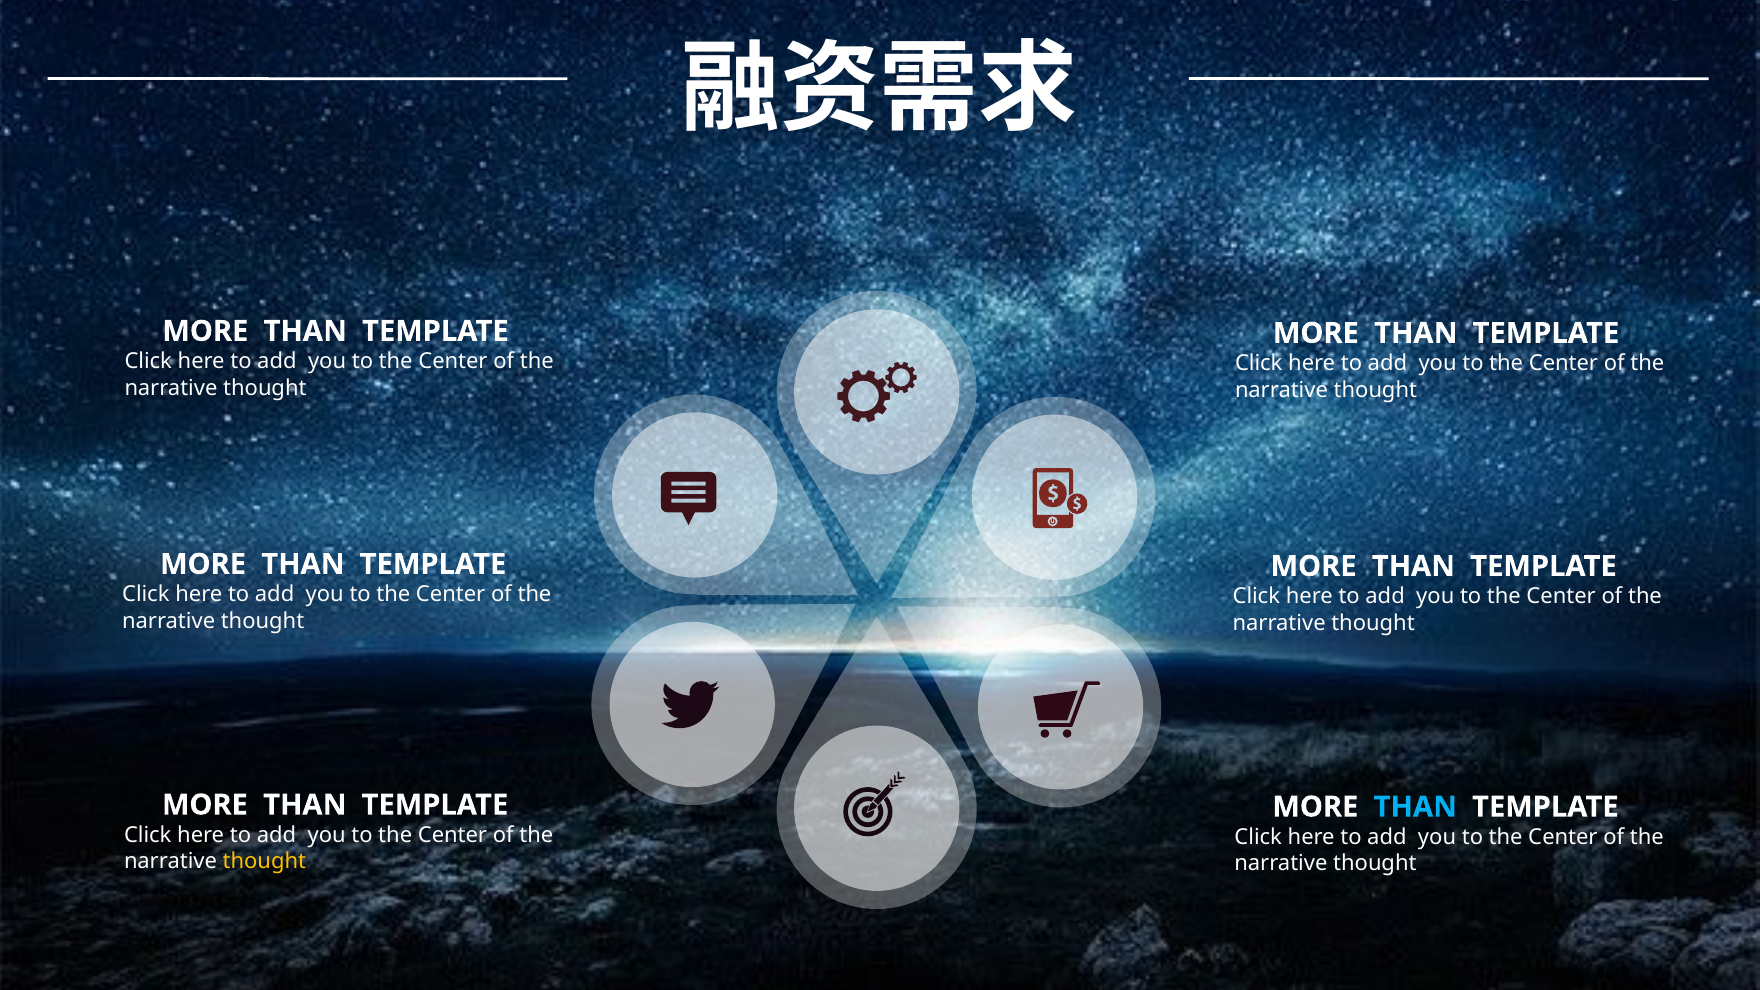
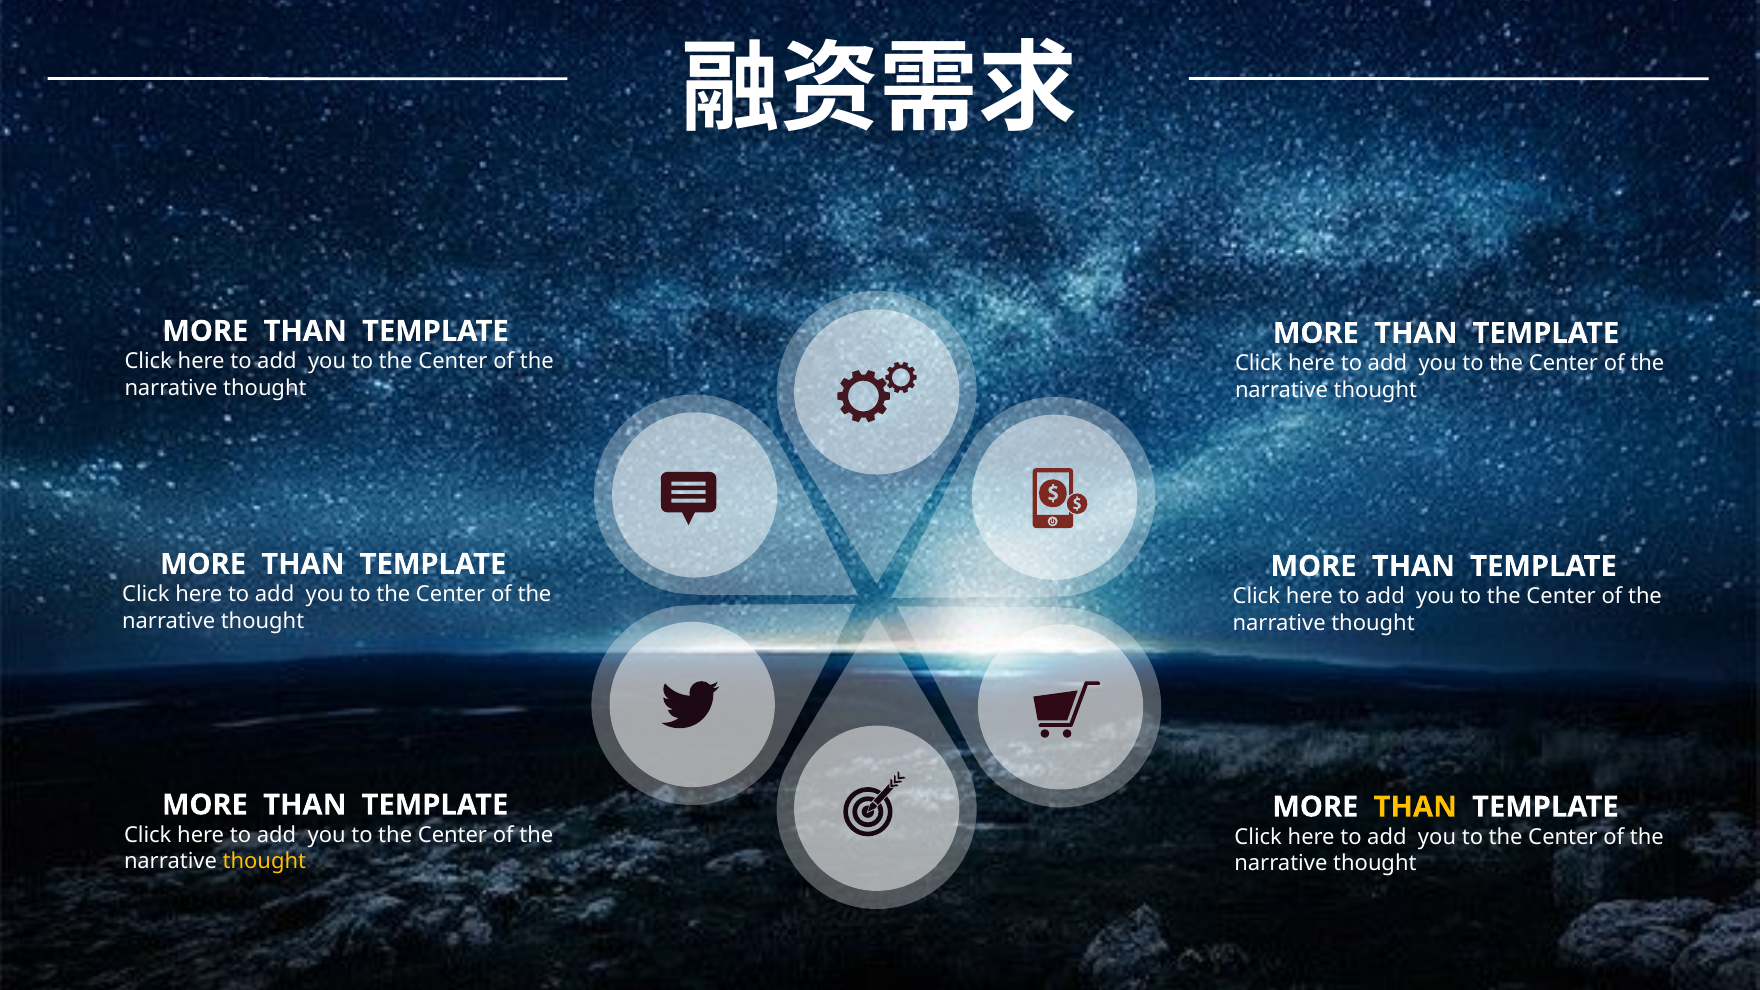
THAN at (1415, 807) colour: light blue -> yellow
